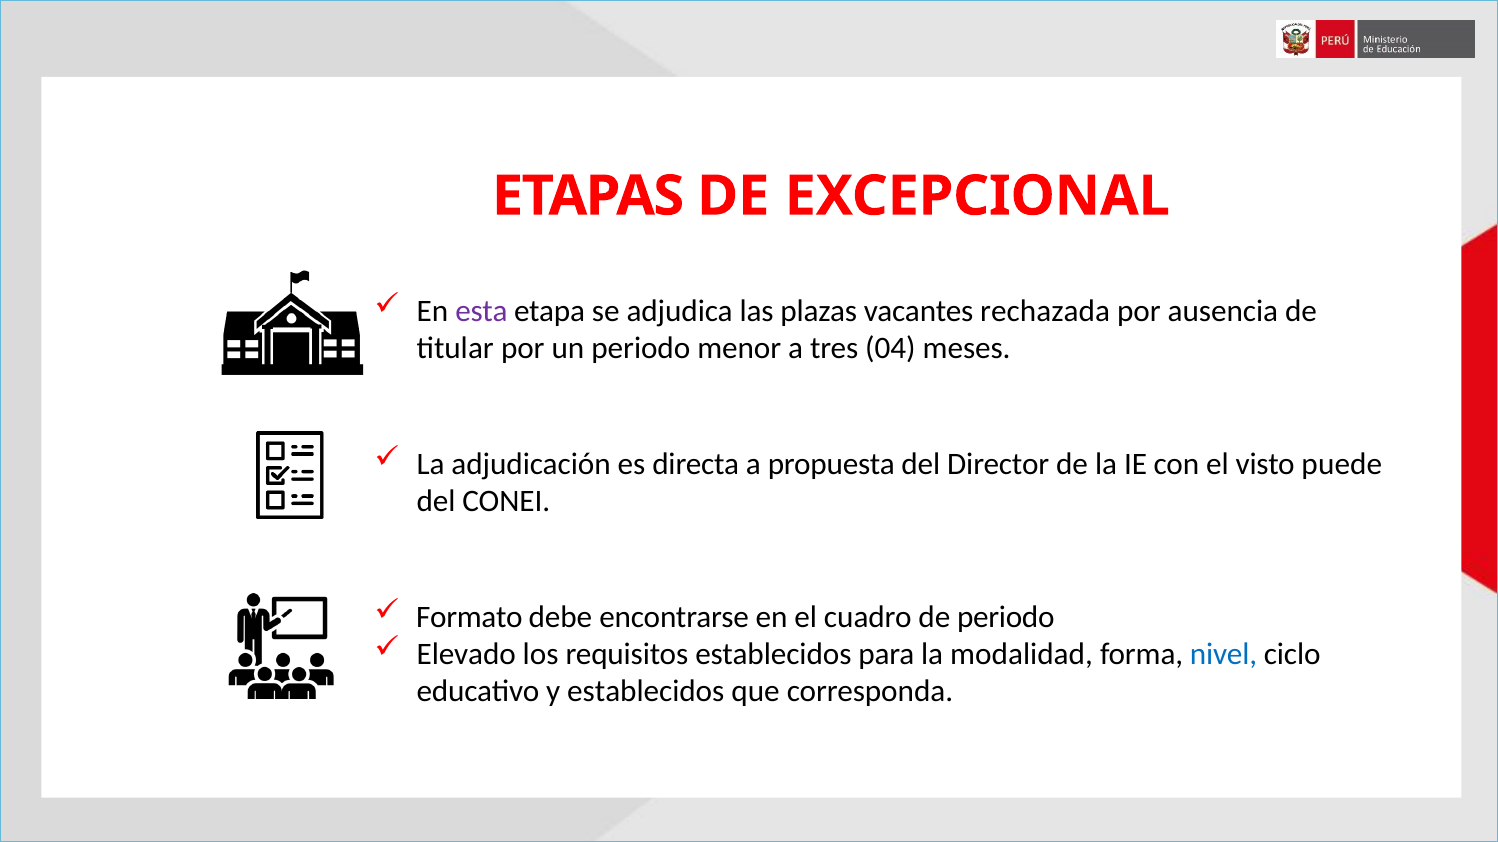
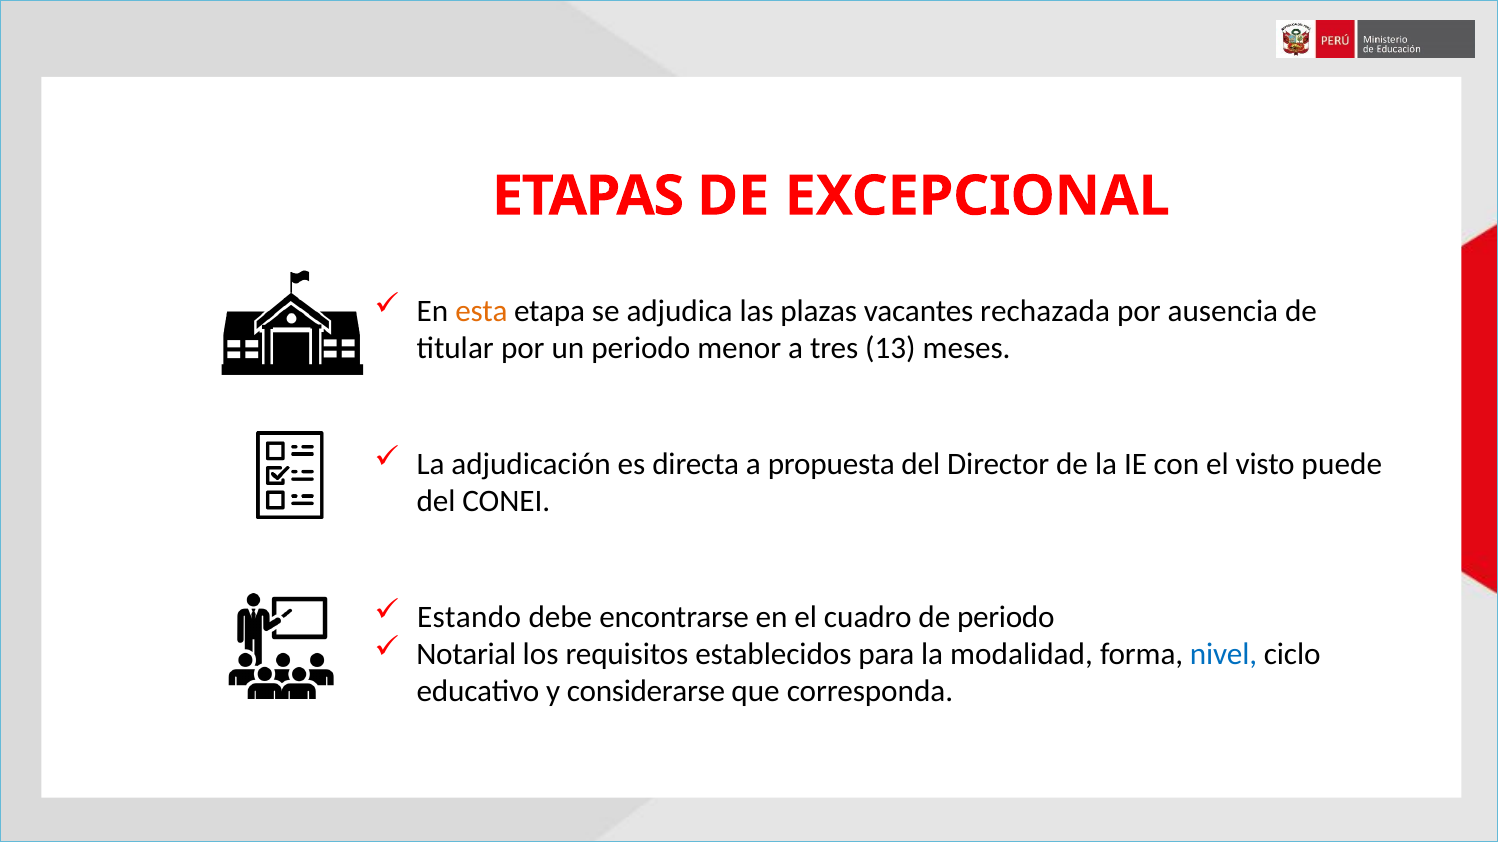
esta colour: purple -> orange
04: 04 -> 13
Formato: Formato -> Estando
Elevado: Elevado -> Notarial
y establecidos: establecidos -> considerarse
